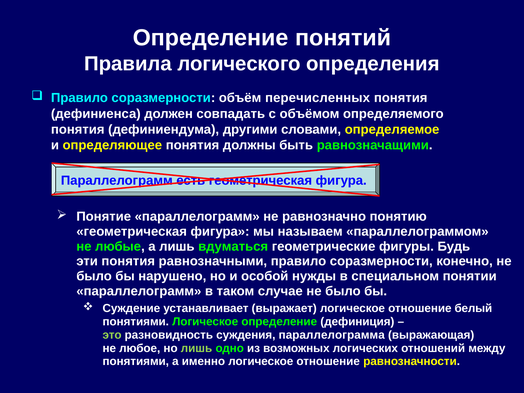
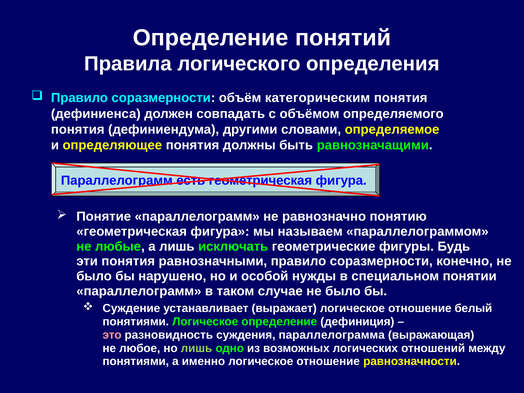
перечисленных: перечисленных -> категорическим
вдуматься: вдуматься -> исключать
это colour: light green -> pink
